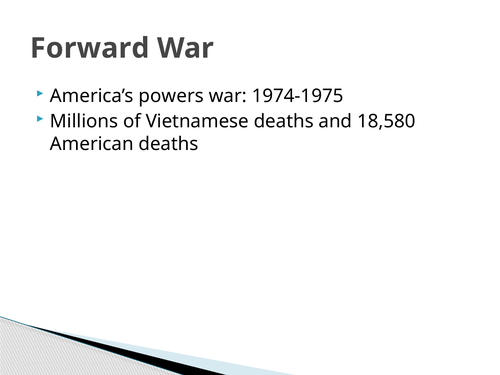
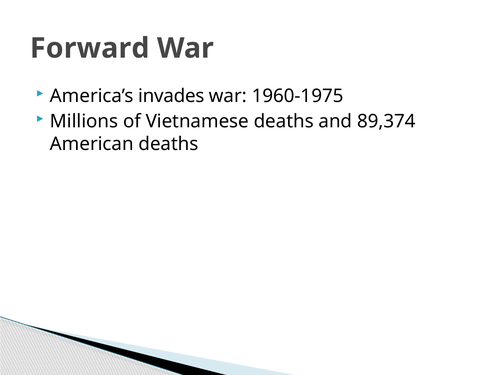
powers: powers -> invades
1974-1975: 1974-1975 -> 1960-1975
18,580: 18,580 -> 89,374
